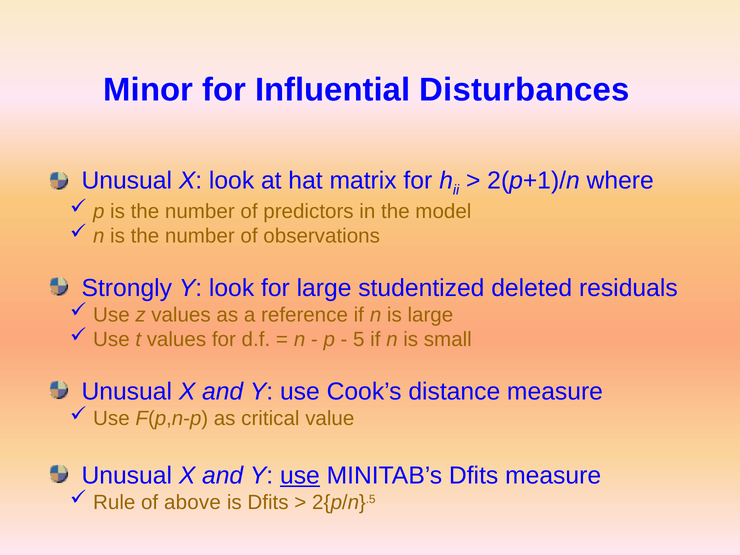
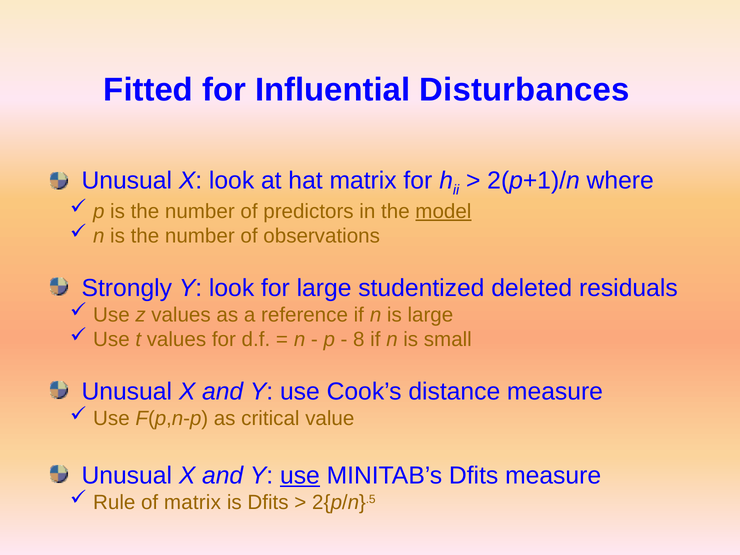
Minor: Minor -> Fitted
model underline: none -> present
5: 5 -> 8
of above: above -> matrix
